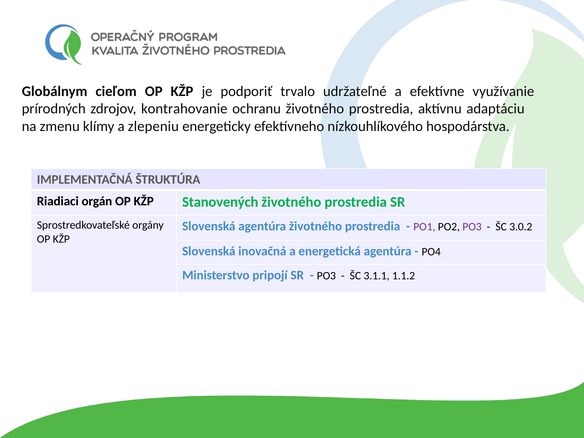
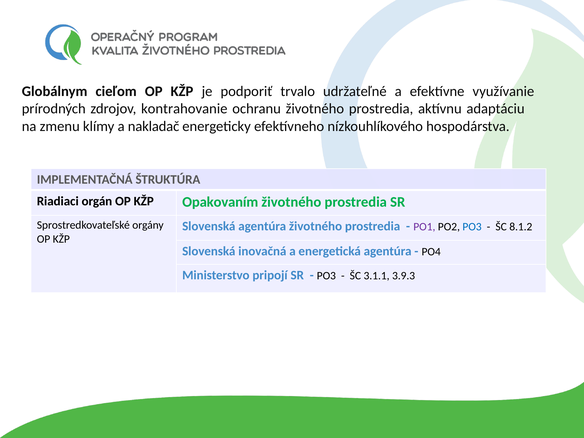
zlepeniu: zlepeniu -> nakladač
Stanovených: Stanovených -> Opakovaním
PO3 at (472, 227) colour: purple -> blue
3.0.2: 3.0.2 -> 8.1.2
1.1.2: 1.1.2 -> 3.9.3
